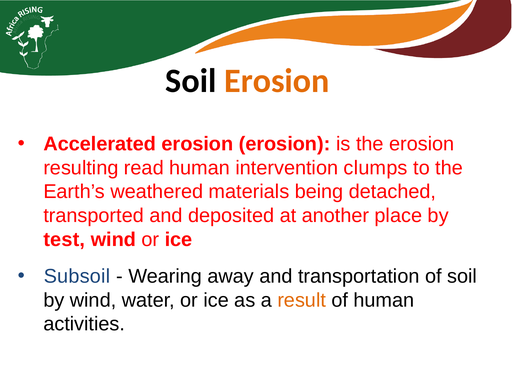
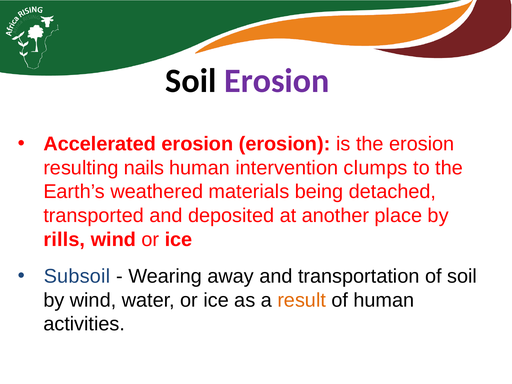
Erosion at (277, 81) colour: orange -> purple
read: read -> nails
test: test -> rills
